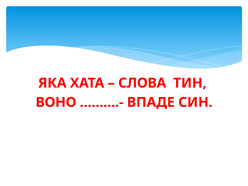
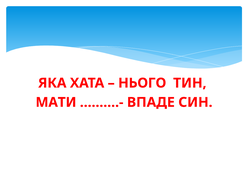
СЛОВА: СЛОВА -> НЬОГО
ВОНО: ВОНО -> МАТИ
